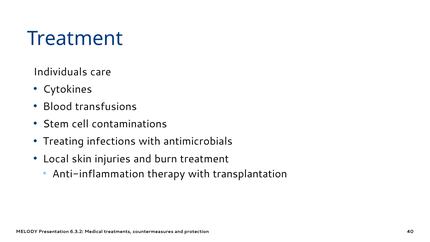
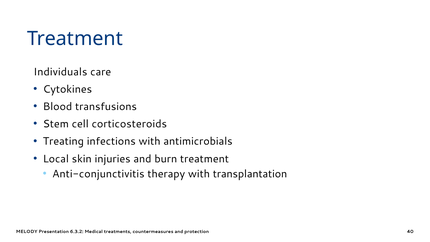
contaminations: contaminations -> corticosteroids
Anti-inflammation: Anti-inflammation -> Anti-conjunctivitis
